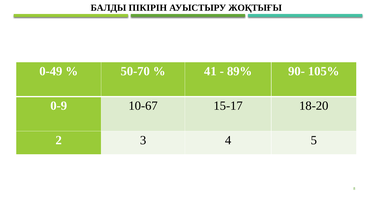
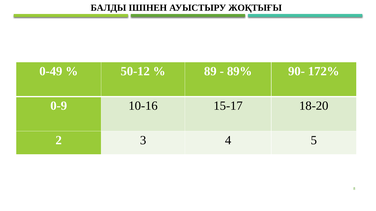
ПІКІРІН: ПІКІРІН -> ІШІНЕН
50-70: 50-70 -> 50-12
41: 41 -> 89
105%: 105% -> 172%
10-67: 10-67 -> 10-16
